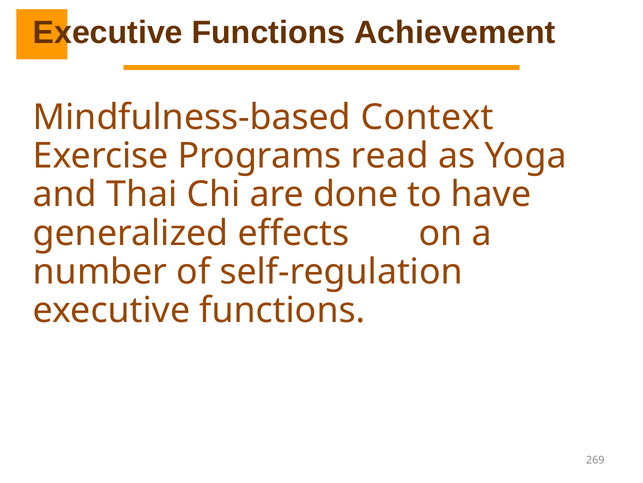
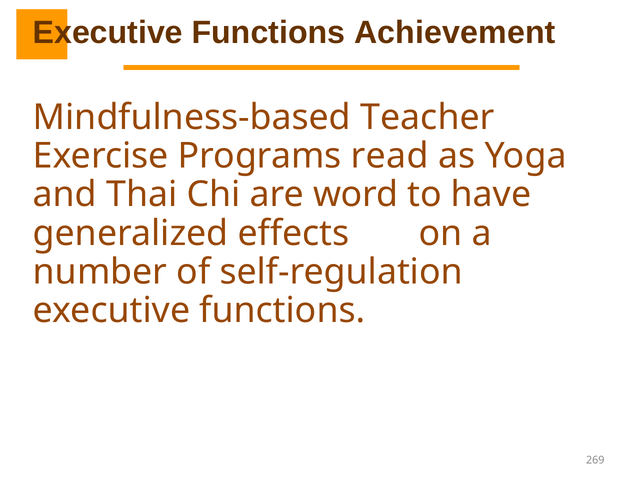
Context: Context -> Teacher
done: done -> word
